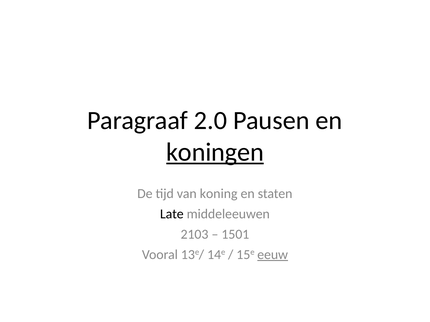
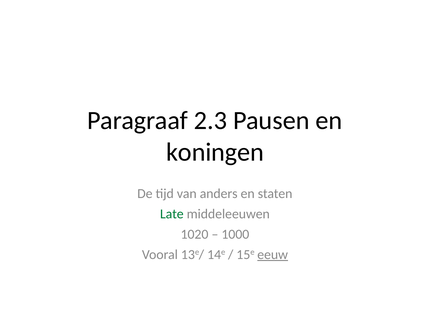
2.0: 2.0 -> 2.3
koningen underline: present -> none
koning: koning -> anders
Late colour: black -> green
2103: 2103 -> 1020
1501: 1501 -> 1000
